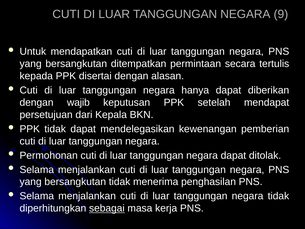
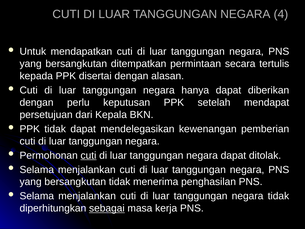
9: 9 -> 4
wajib: wajib -> perlu
cuti at (88, 155) underline: none -> present
